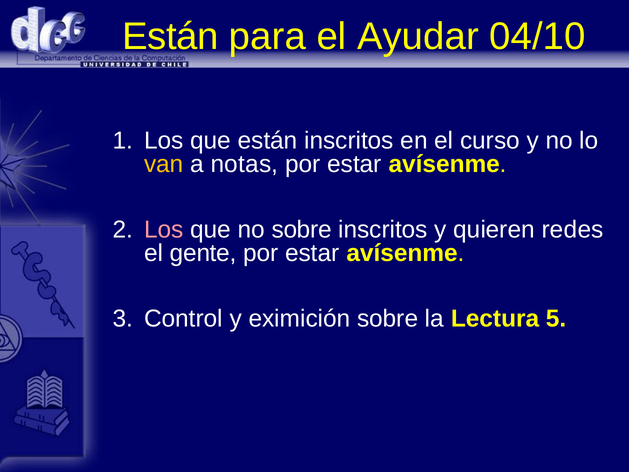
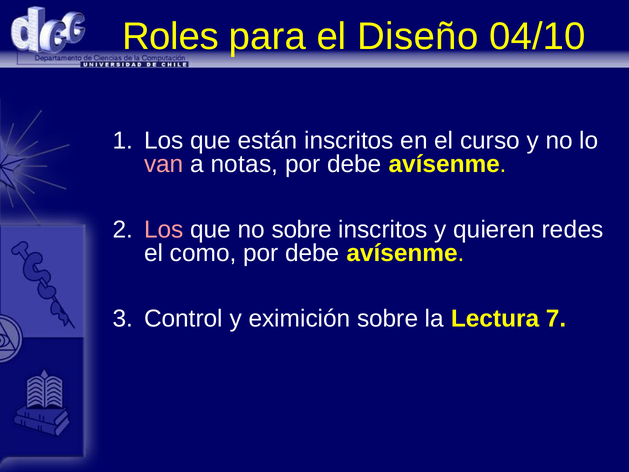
Están at (170, 37): Están -> Roles
Ayudar: Ayudar -> Diseño
van colour: yellow -> pink
estar at (354, 164): estar -> debe
gente: gente -> como
estar at (312, 253): estar -> debe
5: 5 -> 7
